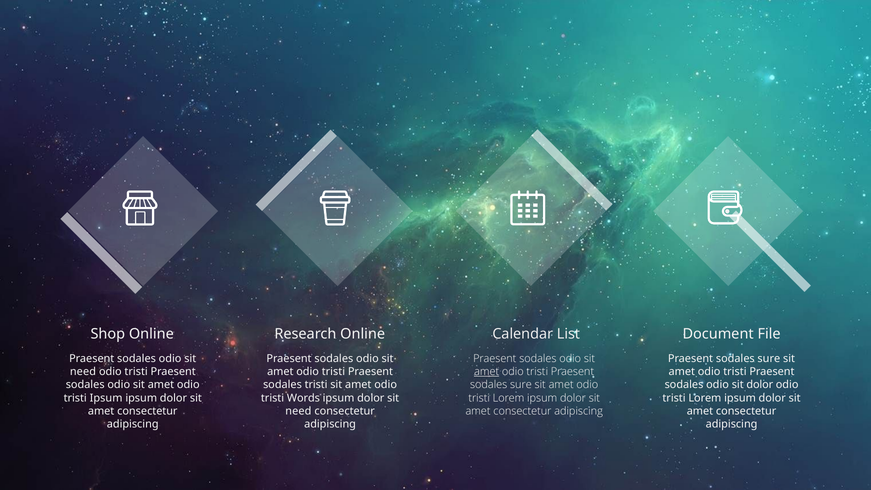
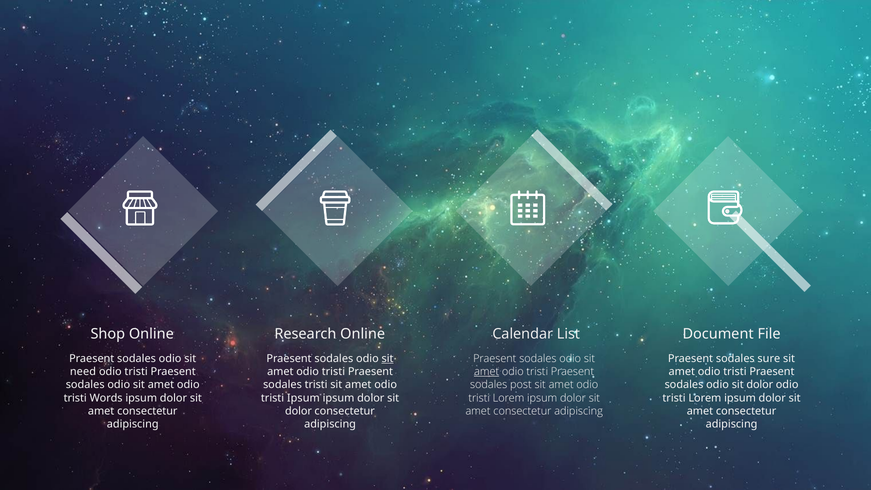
sit at (388, 359) underline: none -> present
sure at (521, 385): sure -> post
tristi Ipsum: Ipsum -> Words
tristi Words: Words -> Ipsum
need at (298, 411): need -> dolor
